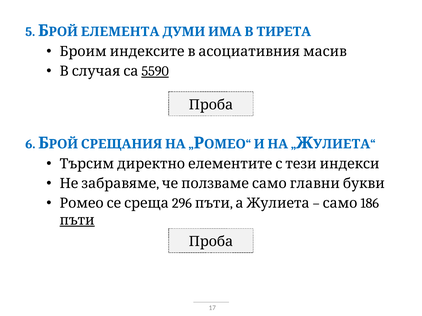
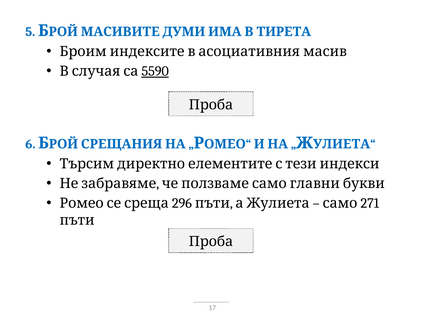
ЕЛЕМЕНТА: ЕЛЕМЕНТА -> МАСИВИТЕ
186: 186 -> 271
пъти at (77, 220) underline: present -> none
